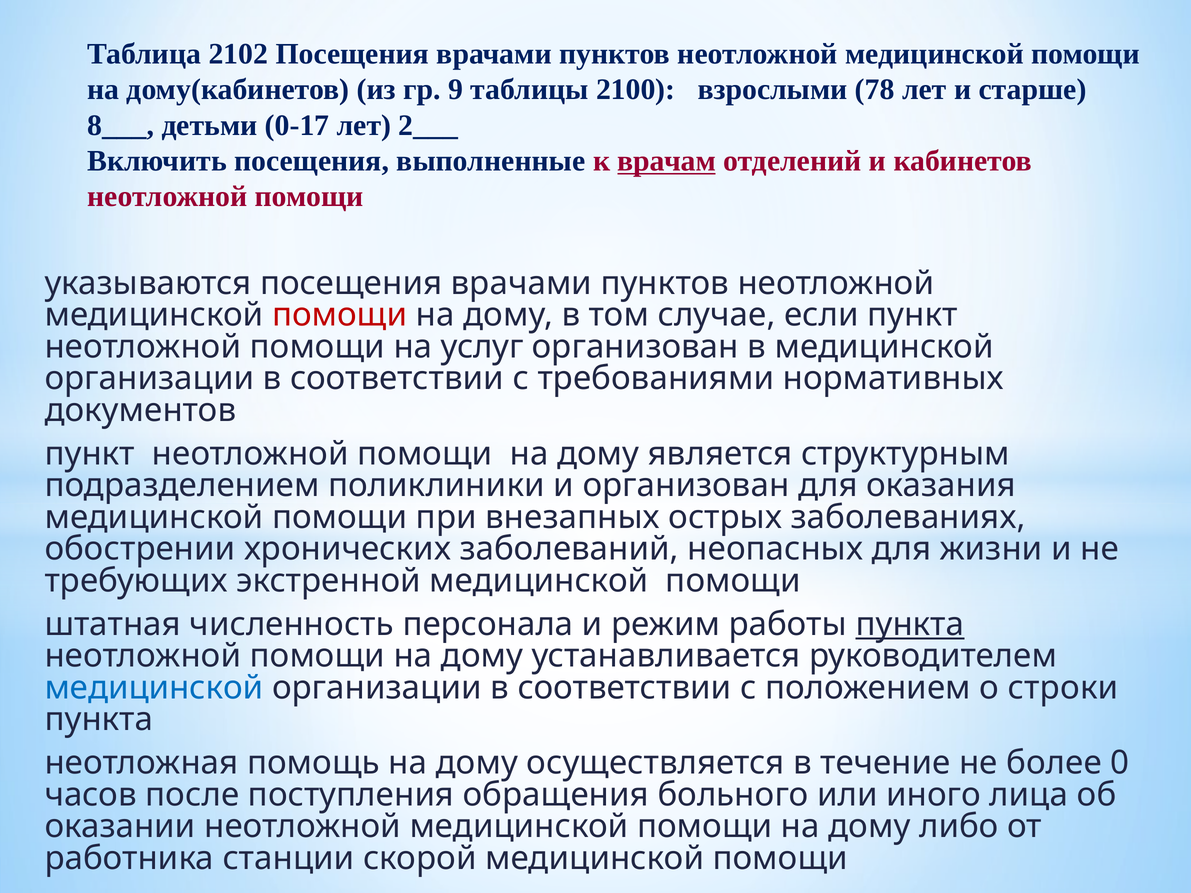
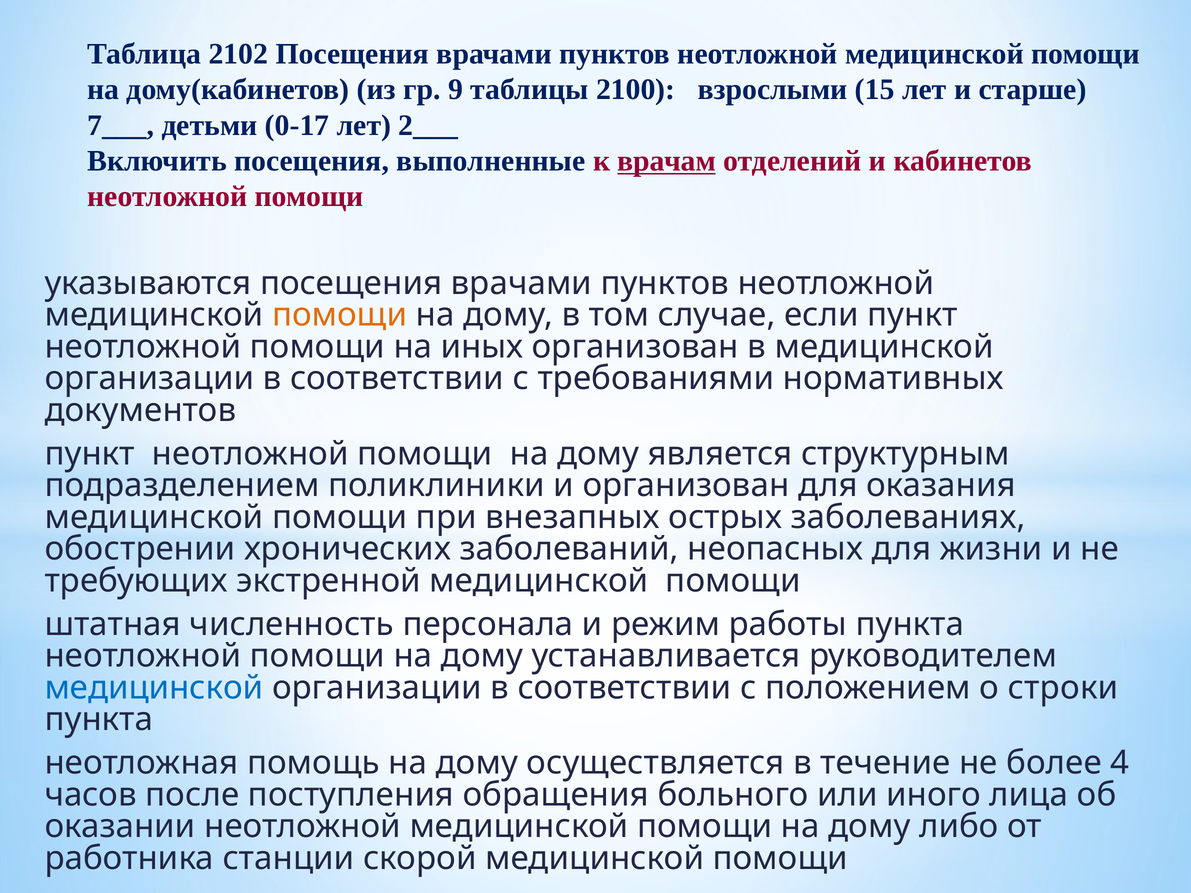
78: 78 -> 15
8___: 8___ -> 7___
помощи at (340, 315) colour: red -> orange
услуг: услуг -> иных
пункта at (910, 624) underline: present -> none
0: 0 -> 4
